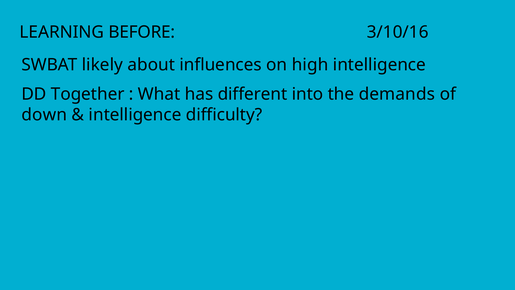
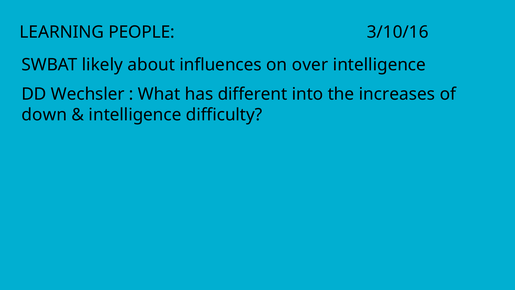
BEFORE: BEFORE -> PEOPLE
high: high -> over
Together: Together -> Wechsler
demands: demands -> increases
